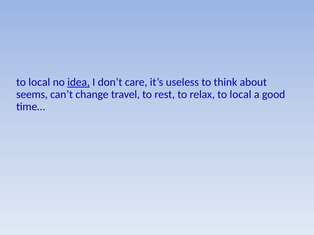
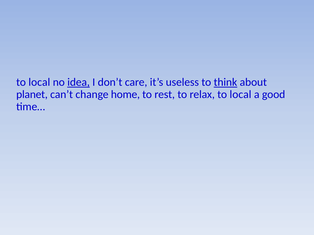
think underline: none -> present
seems: seems -> planet
travel: travel -> home
